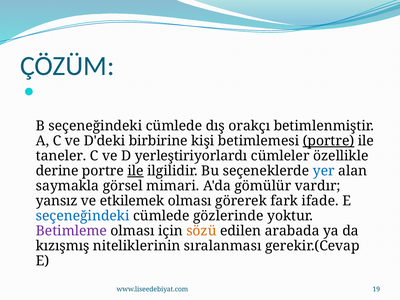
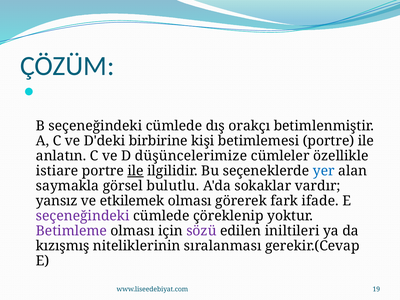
portre at (329, 141) underline: present -> none
taneler: taneler -> anlatın
yerleştiriyorlardı: yerleştiriyorlardı -> düşüncelerimize
derine: derine -> istiare
mimari: mimari -> bulutlu
gömülür: gömülür -> sokaklar
seçeneğindeki at (83, 216) colour: blue -> purple
gözlerinde: gözlerinde -> çöreklenip
sözü colour: orange -> purple
arabada: arabada -> iniltileri
